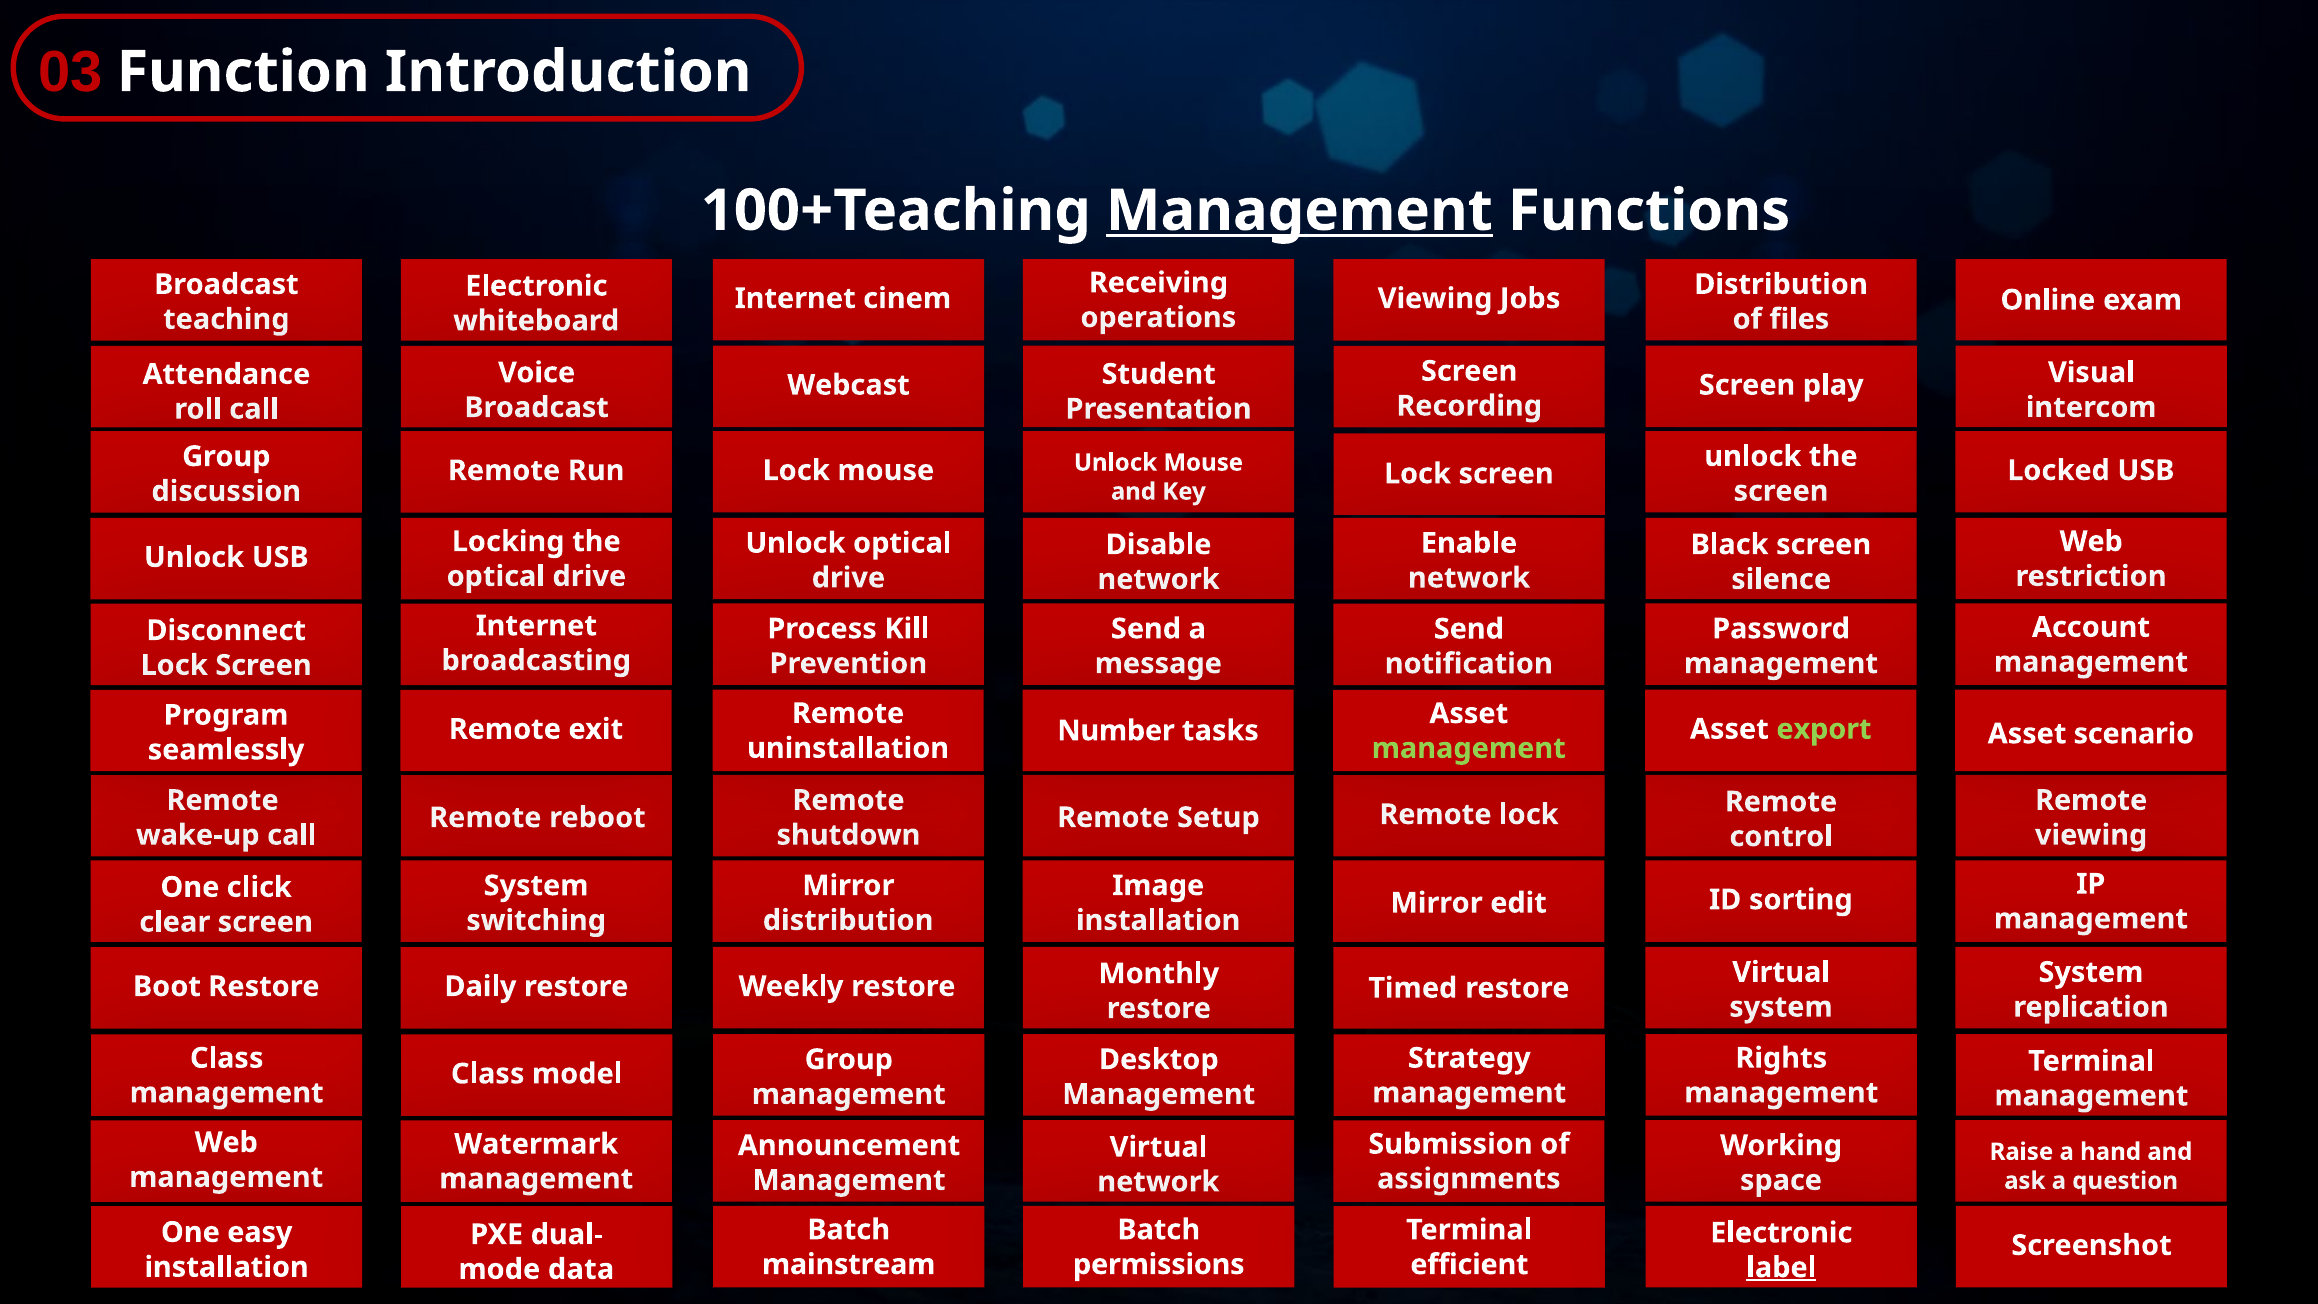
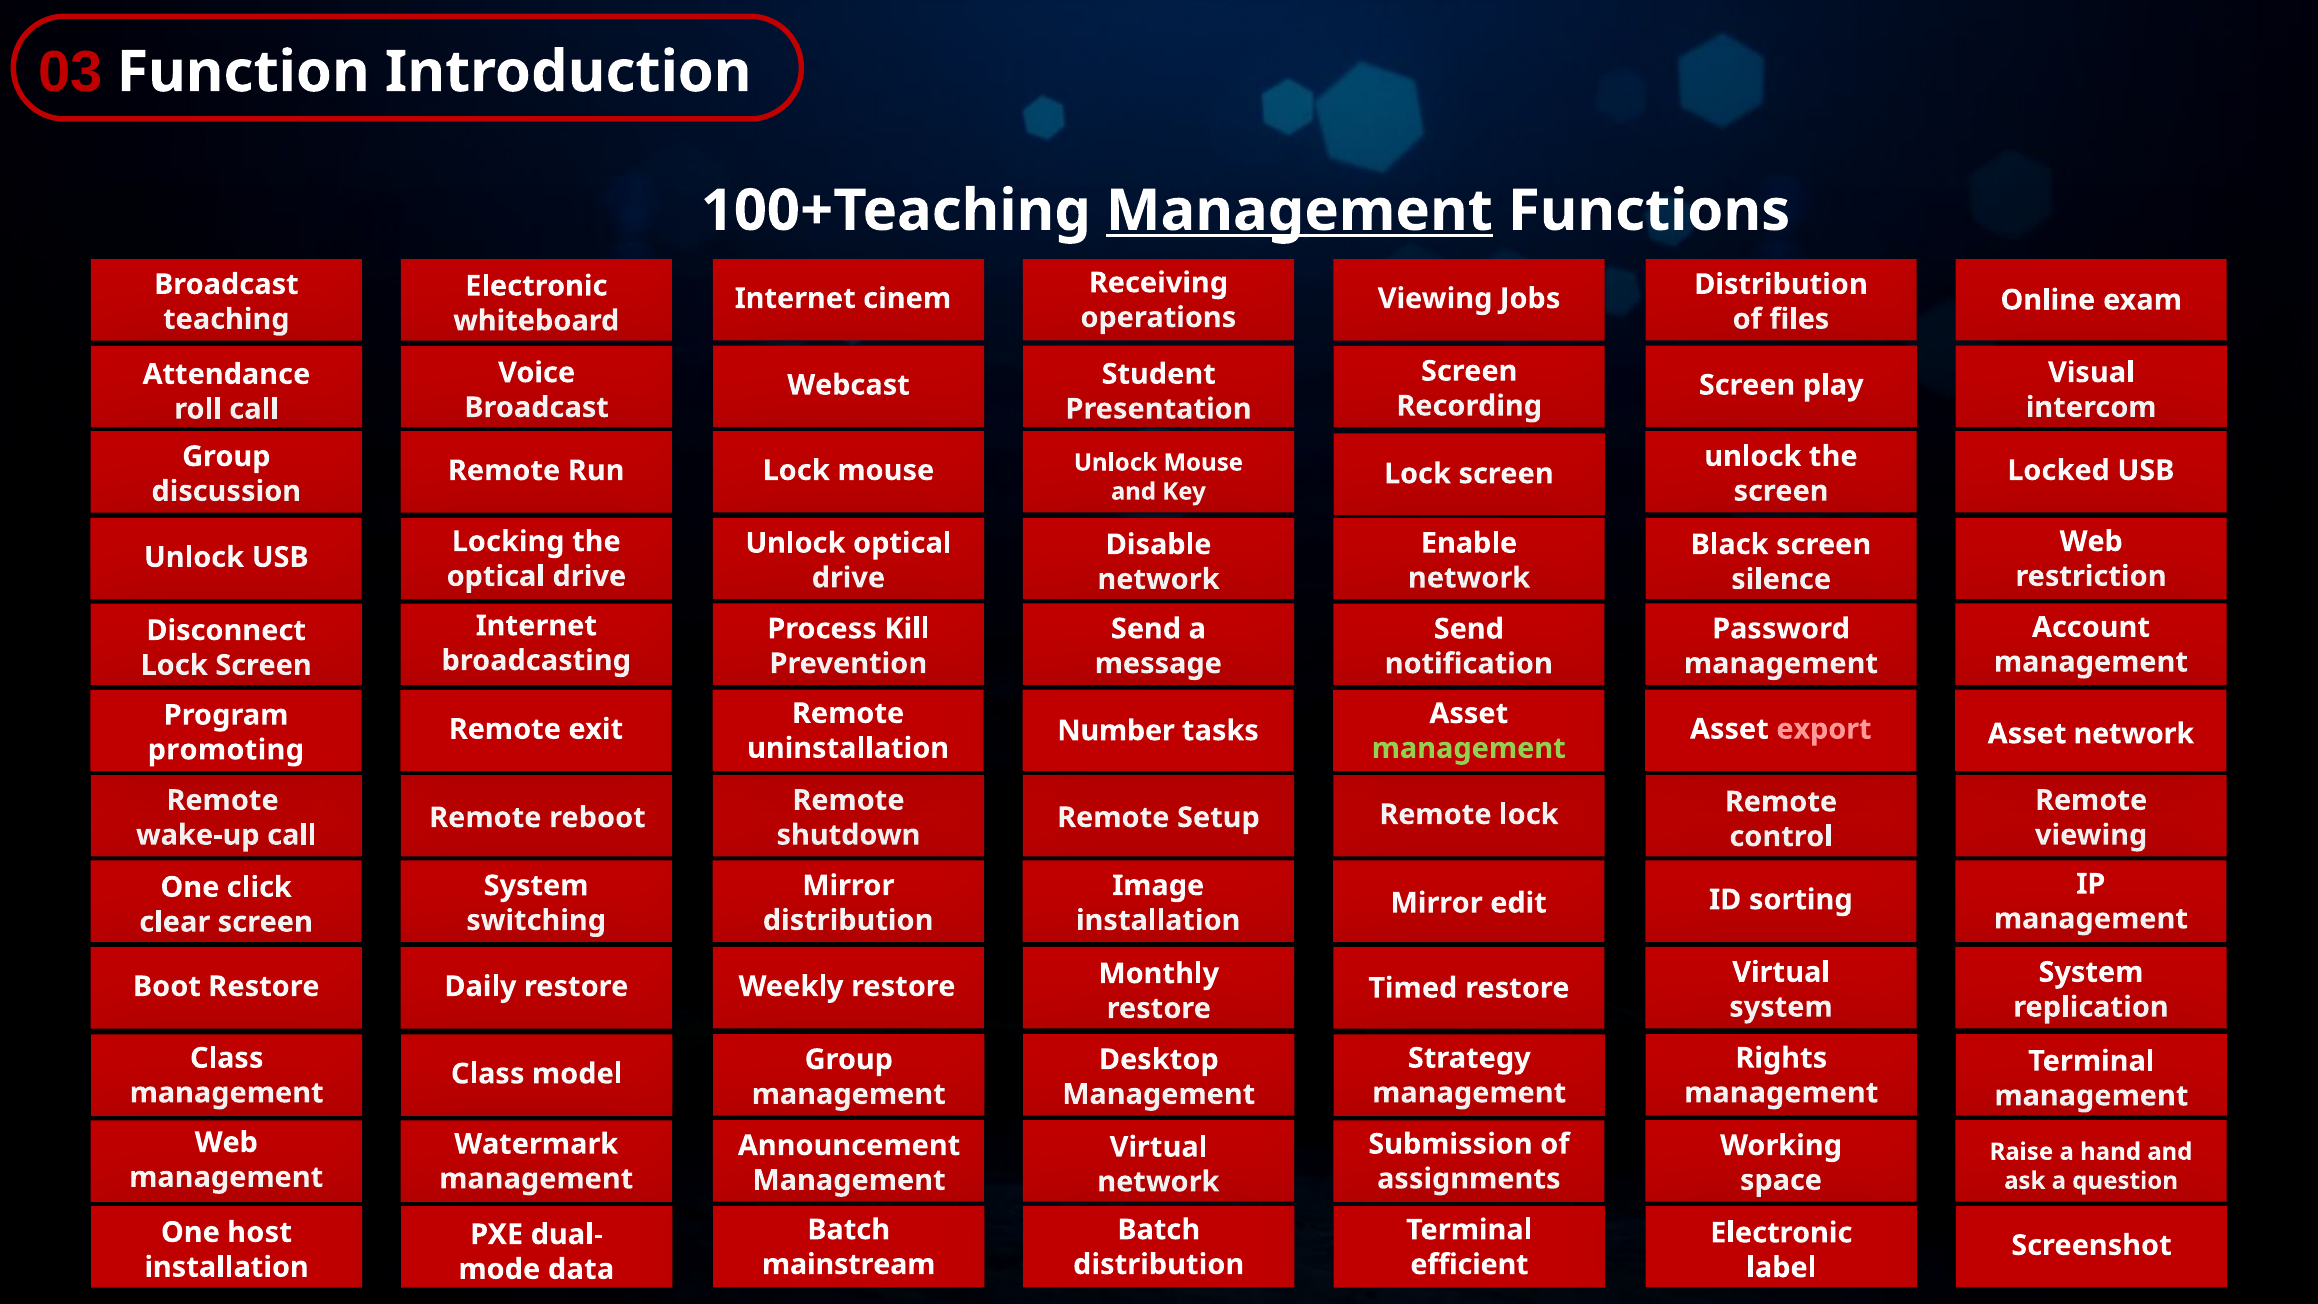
export colour: light green -> pink
Asset scenario: scenario -> network
seamlessly: seamlessly -> promoting
easy: easy -> host
permissions at (1159, 1264): permissions -> distribution
label underline: present -> none
